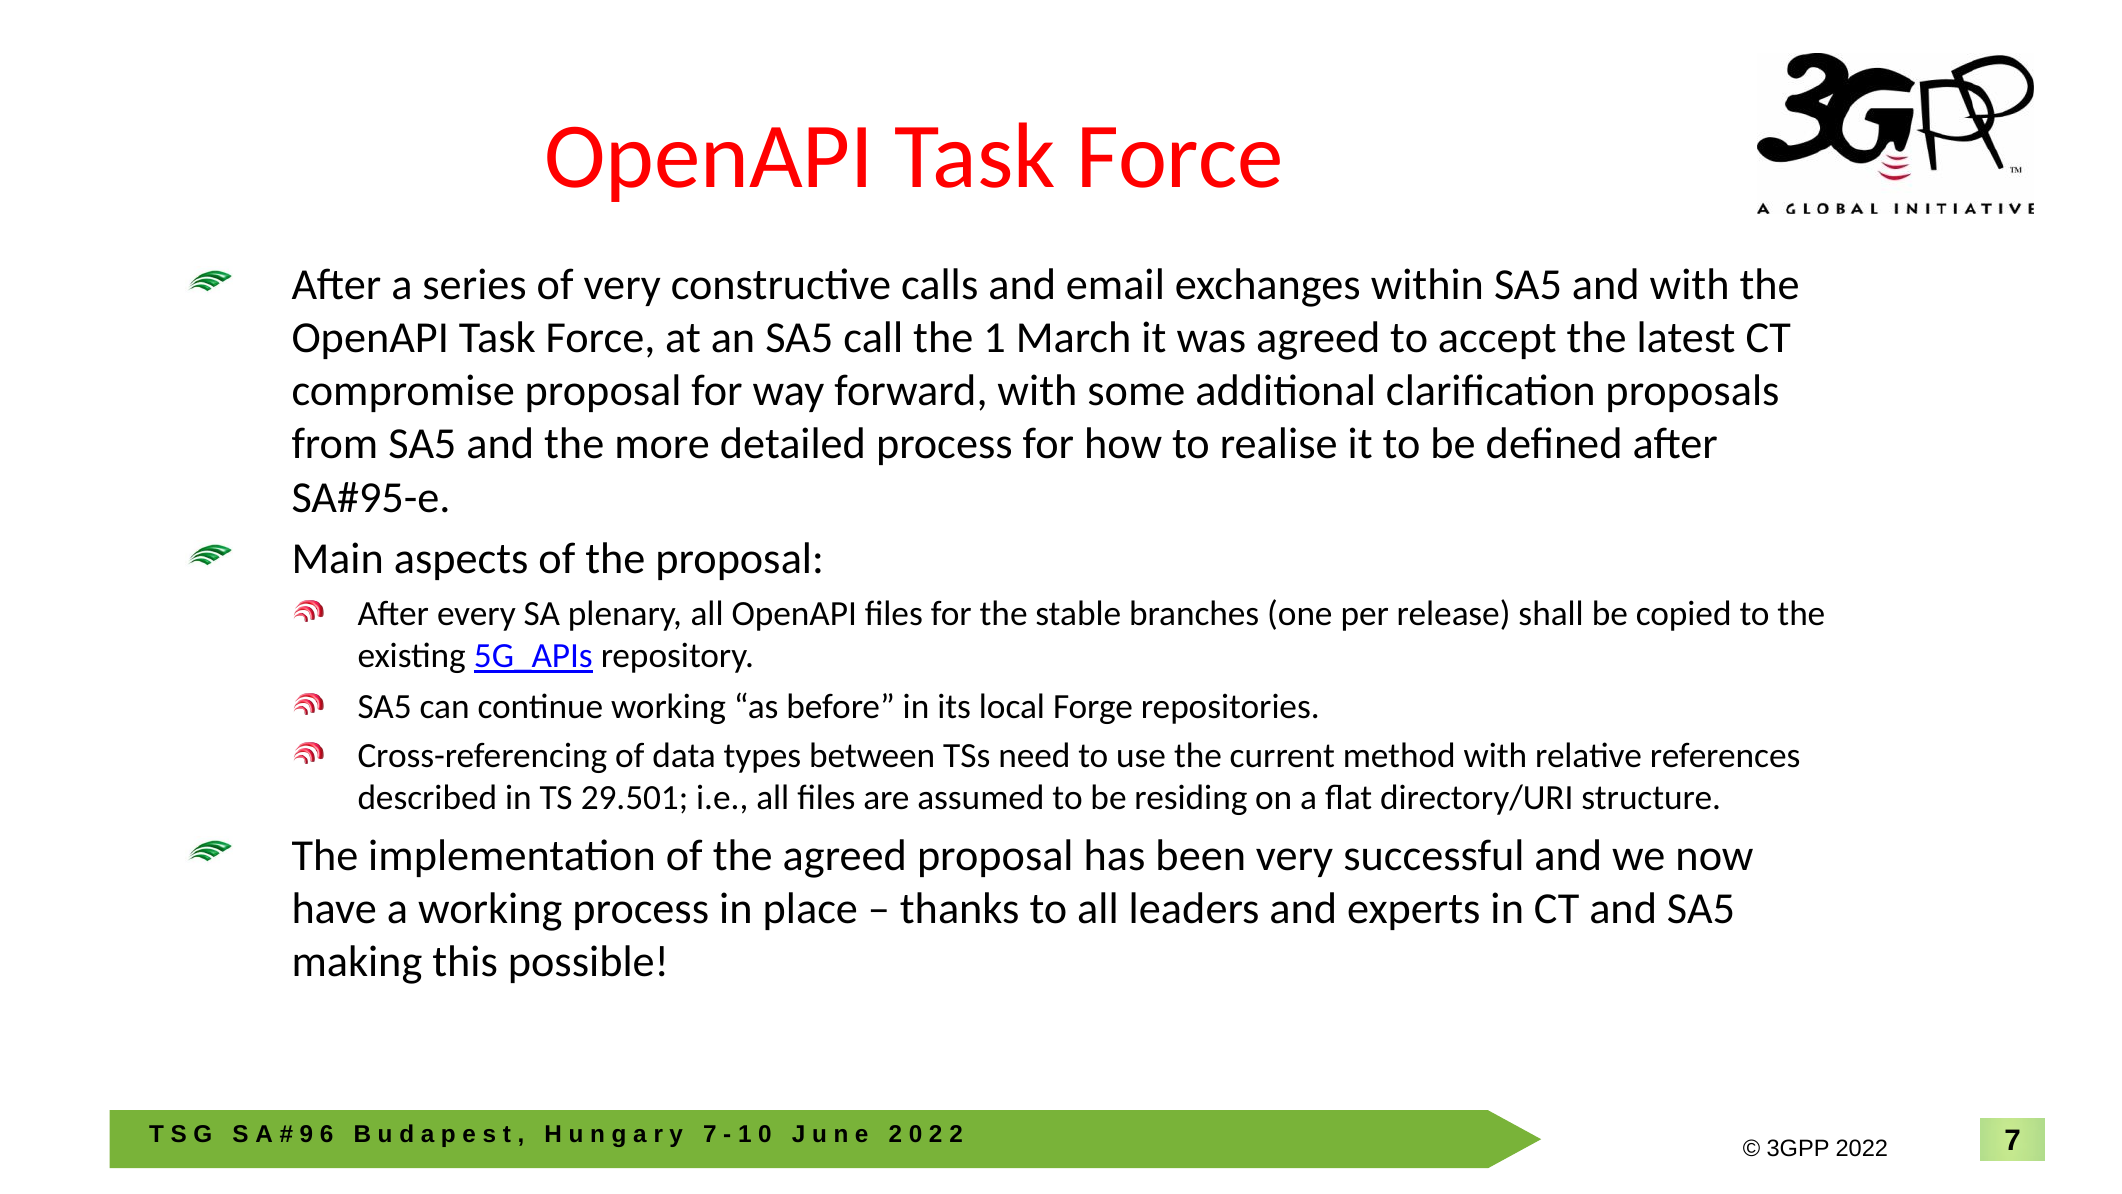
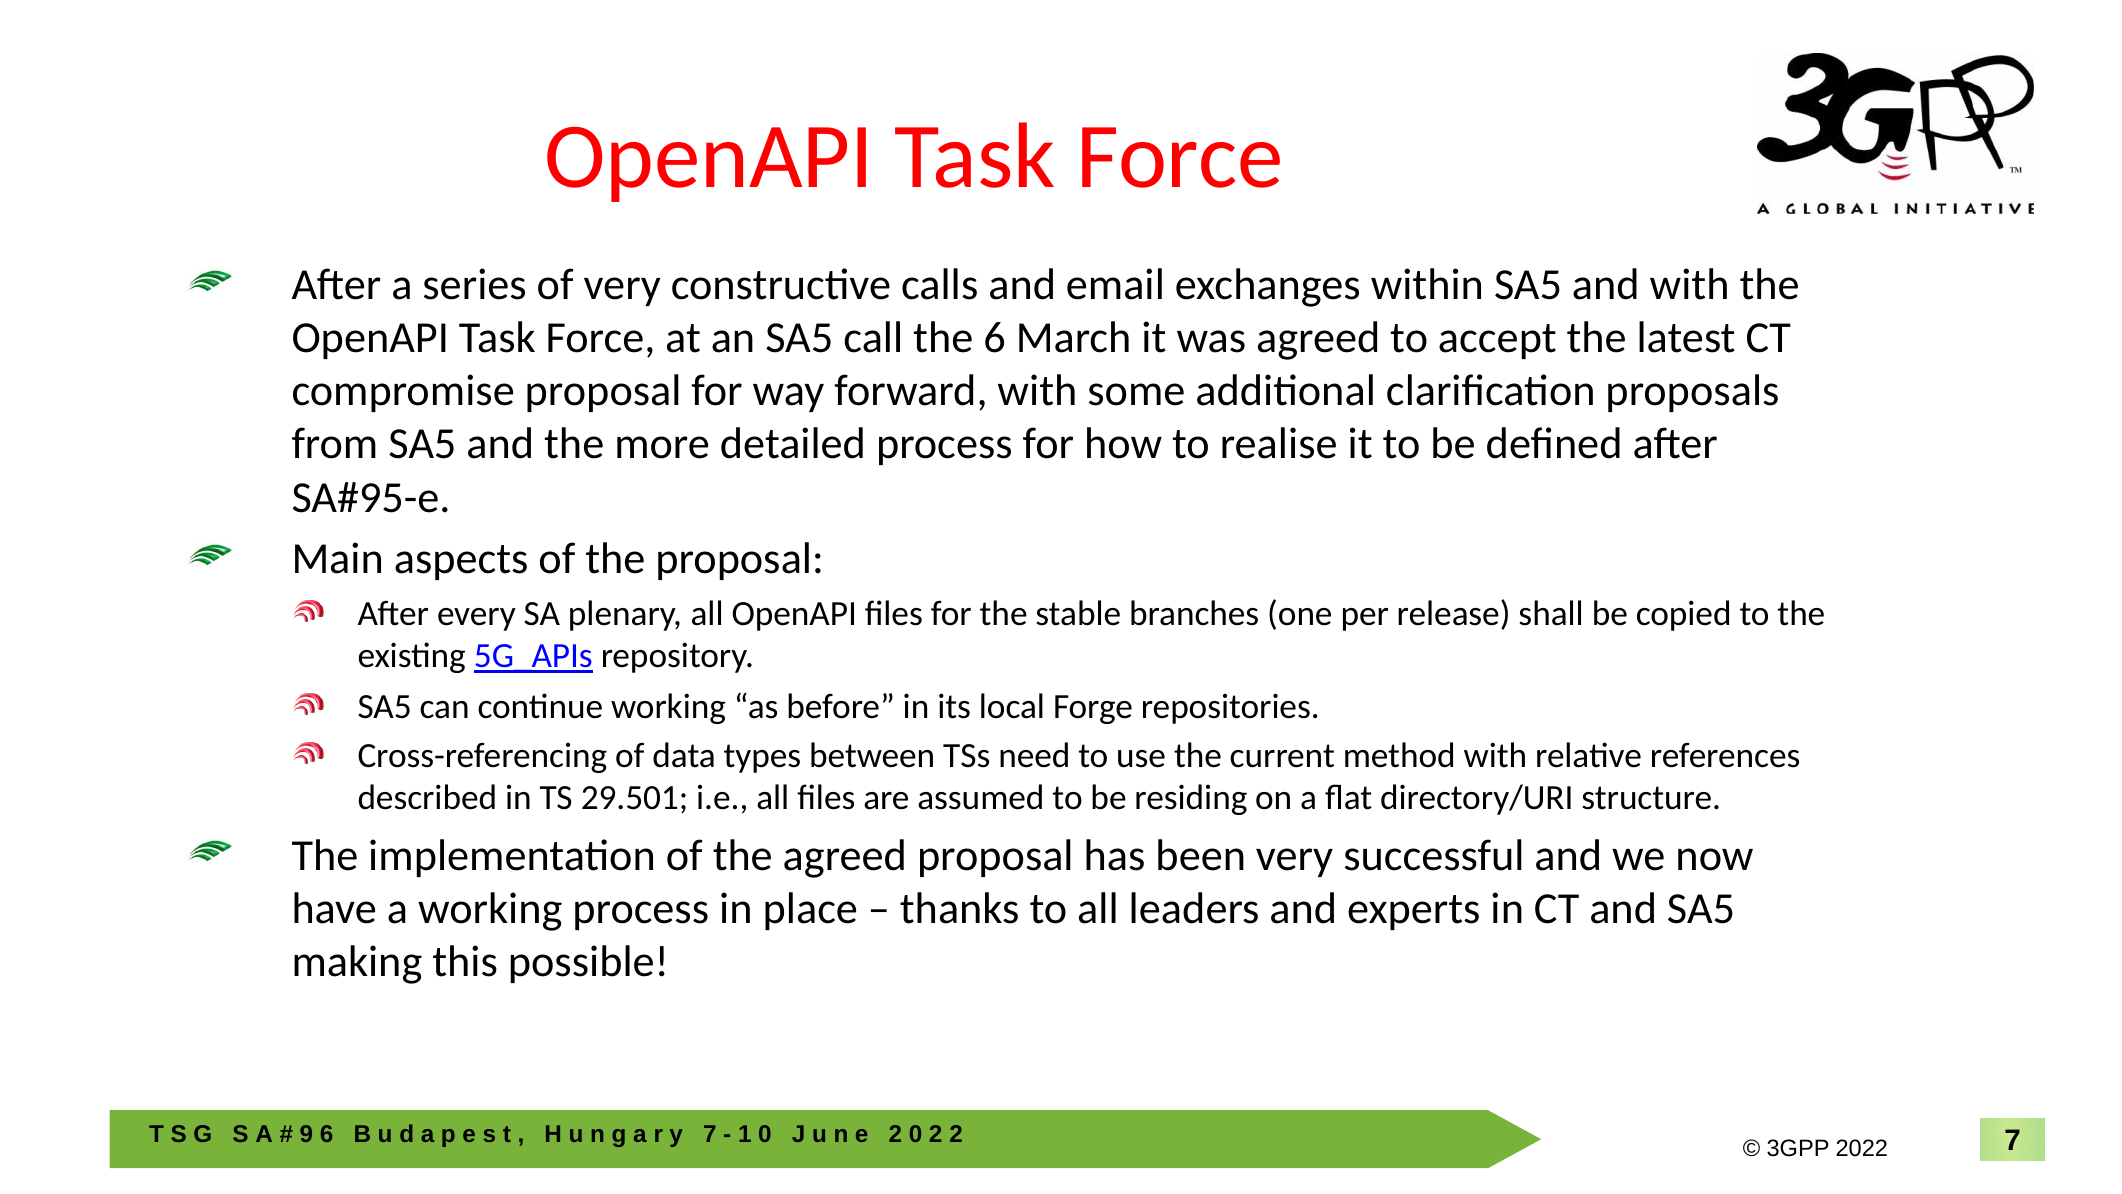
the 1: 1 -> 6
